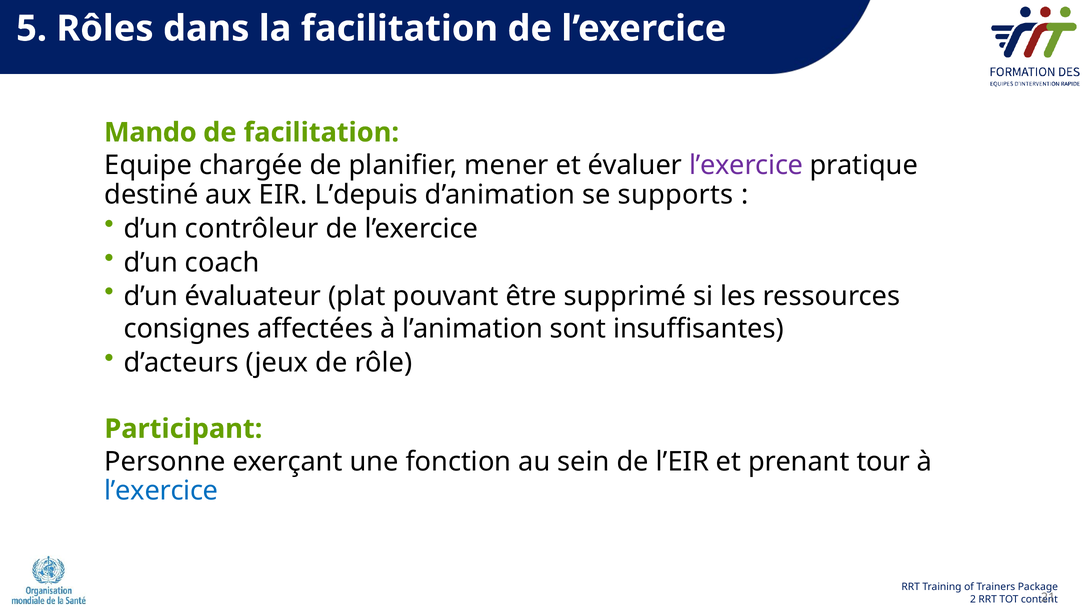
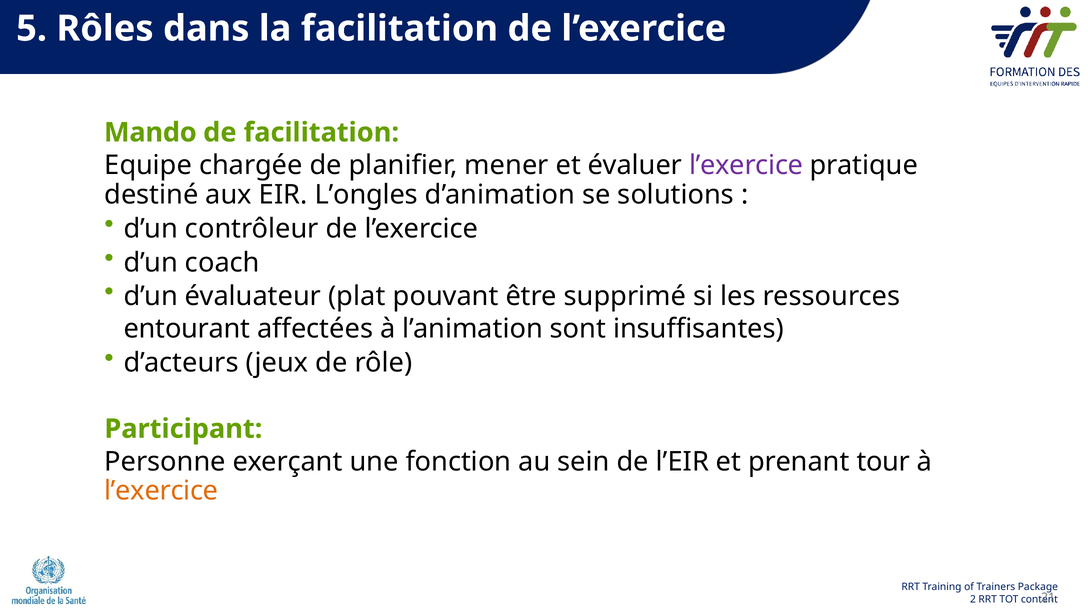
L’depuis: L’depuis -> L’ongles
supports: supports -> solutions
consignes: consignes -> entourant
l’exercice at (161, 491) colour: blue -> orange
